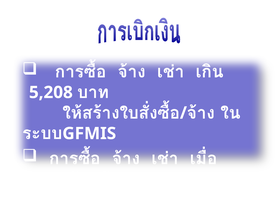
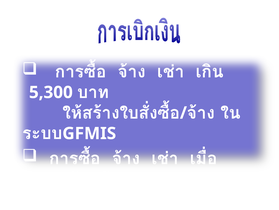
5,208: 5,208 -> 5,300
